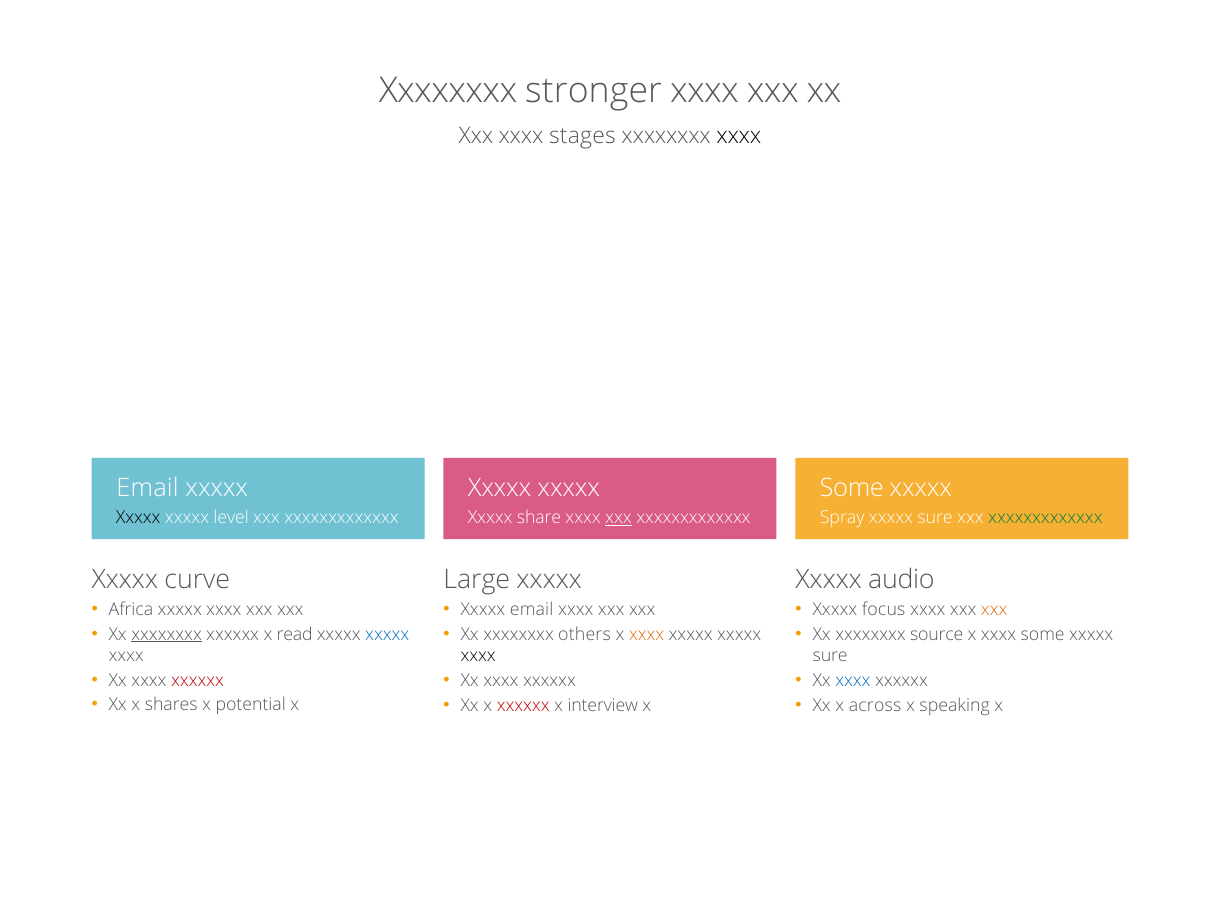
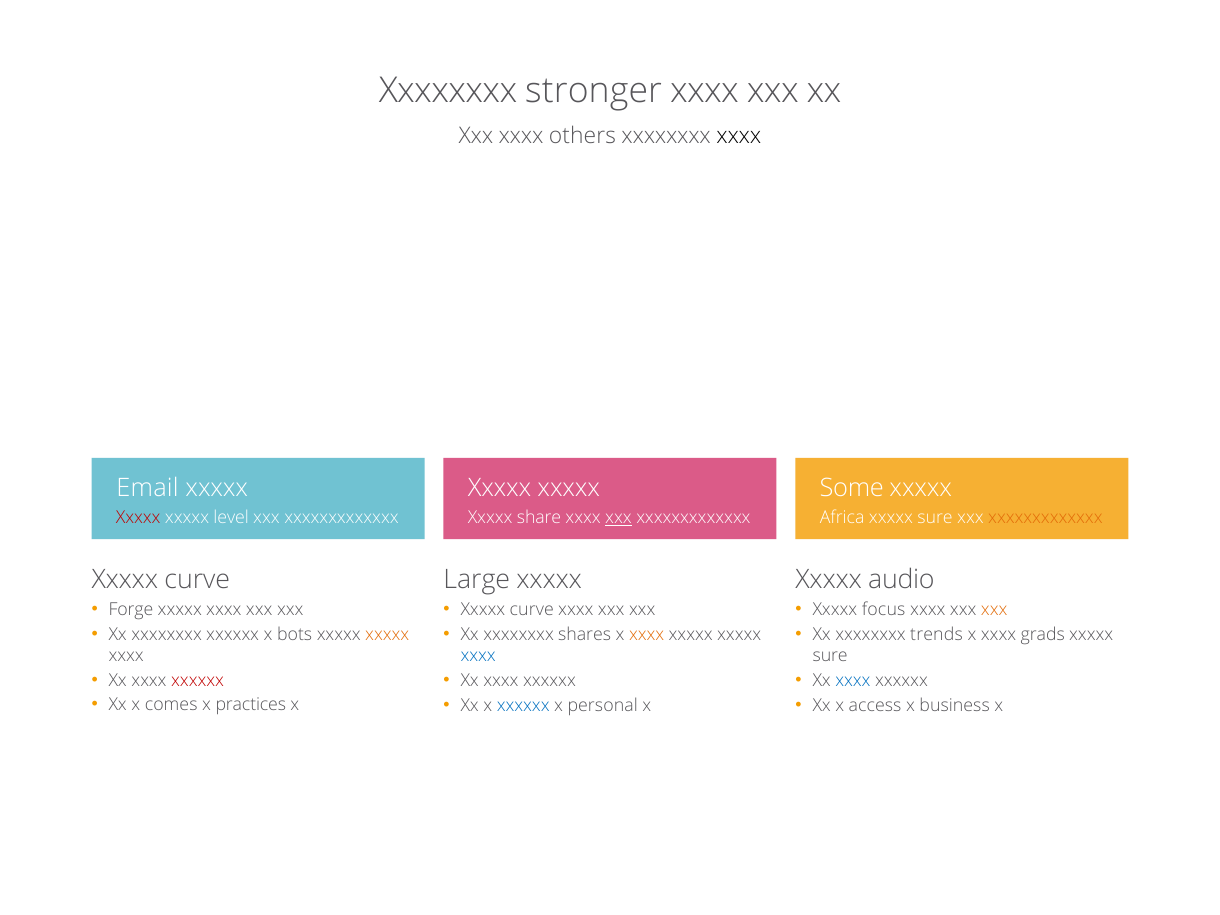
stages: stages -> others
Xxxxx at (138, 517) colour: black -> red
Spray: Spray -> Africa
xxxxxxxxxxxxx at (1045, 517) colour: green -> orange
Africa: Africa -> Forge
email at (532, 610): email -> curve
xxxxxxxx at (167, 634) underline: present -> none
read: read -> bots
xxxxx at (387, 634) colour: blue -> orange
others: others -> shares
source: source -> trends
xxxx some: some -> grads
xxxx at (478, 656) colour: black -> blue
shares: shares -> comes
potential: potential -> practices
xxxxxx at (523, 705) colour: red -> blue
interview: interview -> personal
across: across -> access
speaking: speaking -> business
